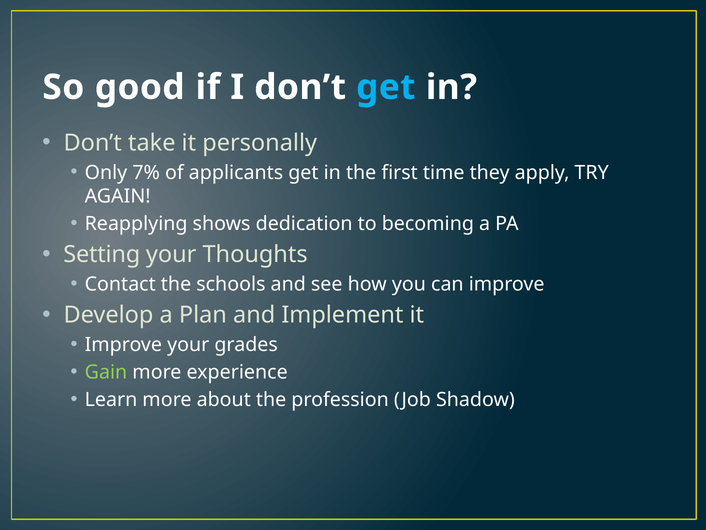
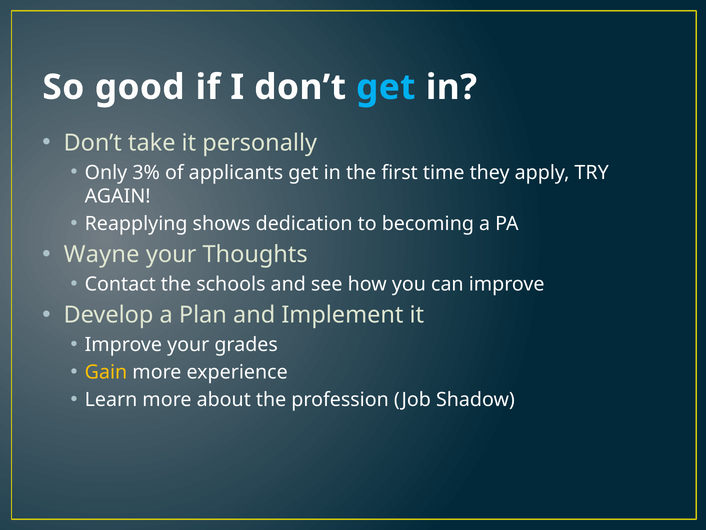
7%: 7% -> 3%
Setting: Setting -> Wayne
Gain colour: light green -> yellow
